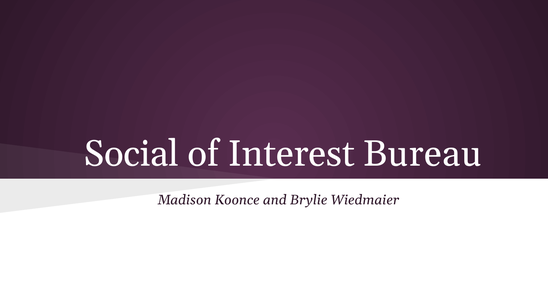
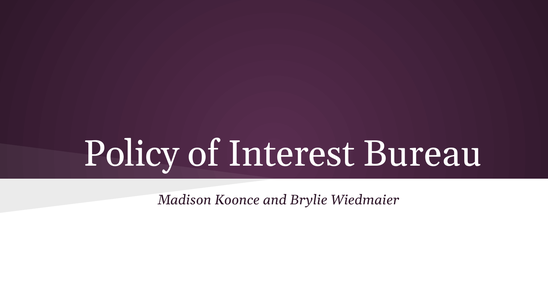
Social: Social -> Policy
